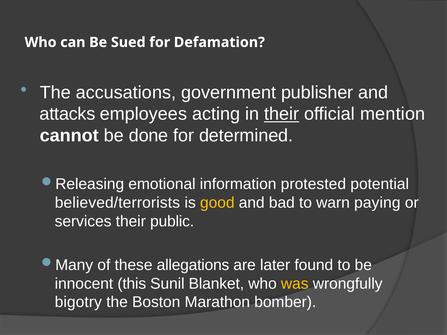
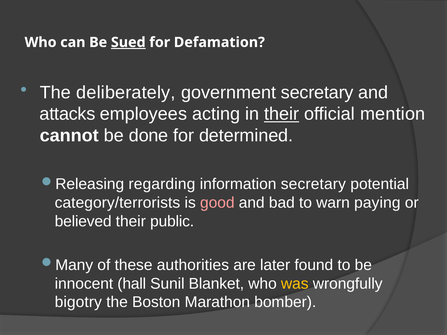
Sued underline: none -> present
accusations: accusations -> deliberately
government publisher: publisher -> secretary
emotional: emotional -> regarding
information protested: protested -> secretary
believed/terrorists: believed/terrorists -> category/terrorists
good colour: yellow -> pink
services: services -> believed
allegations: allegations -> authorities
this: this -> hall
